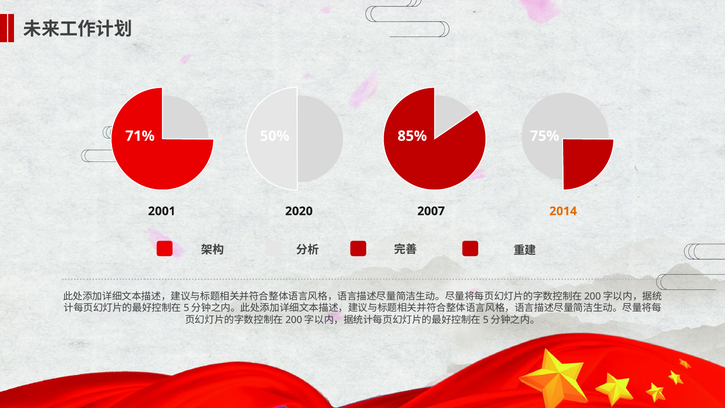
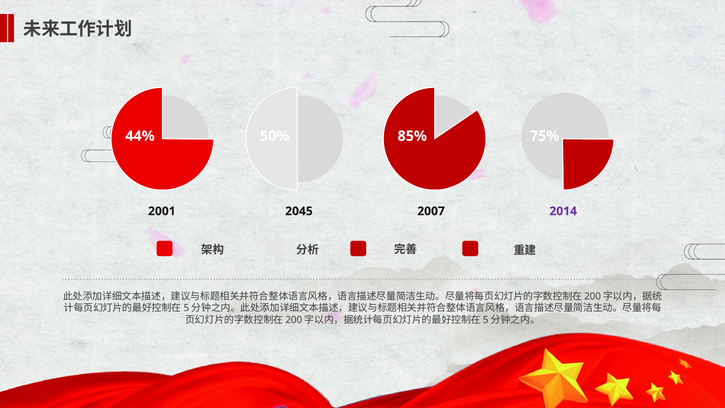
71%: 71% -> 44%
2020: 2020 -> 2045
2014 colour: orange -> purple
